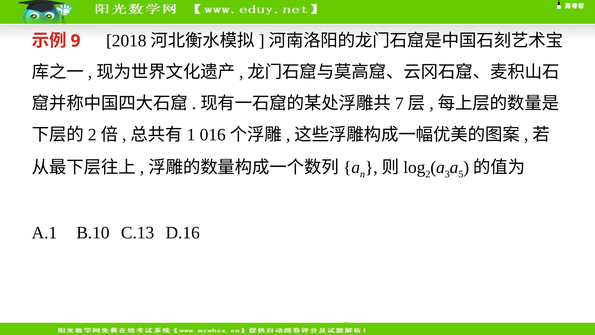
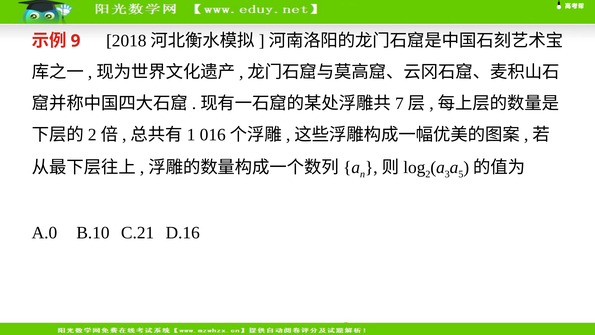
A.1: A.1 -> A.0
C.13: C.13 -> C.21
